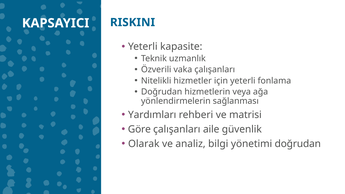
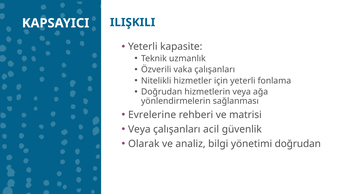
RISKINI: RISKINI -> ILIŞKILI
Yardımları: Yardımları -> Evrelerine
Göre at (139, 129): Göre -> Veya
aile: aile -> acil
